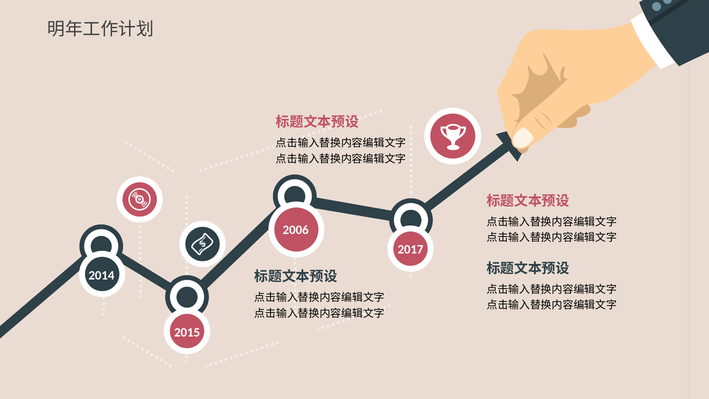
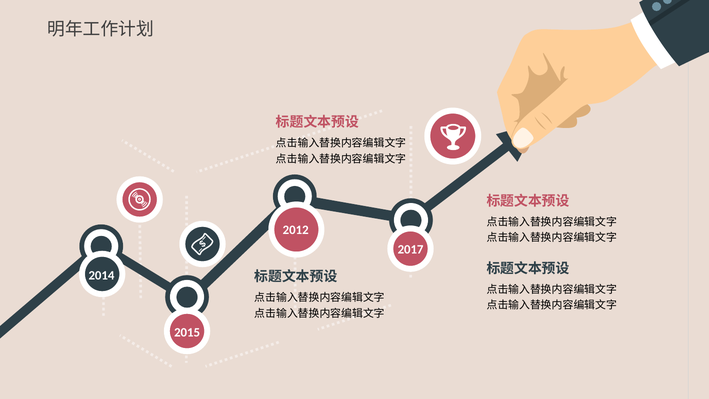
2006: 2006 -> 2012
